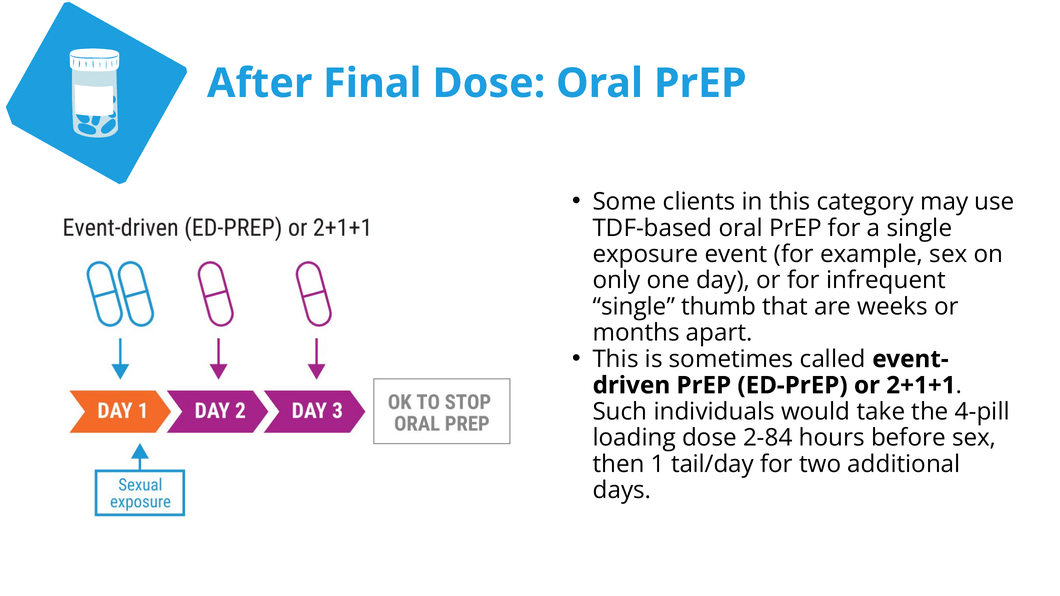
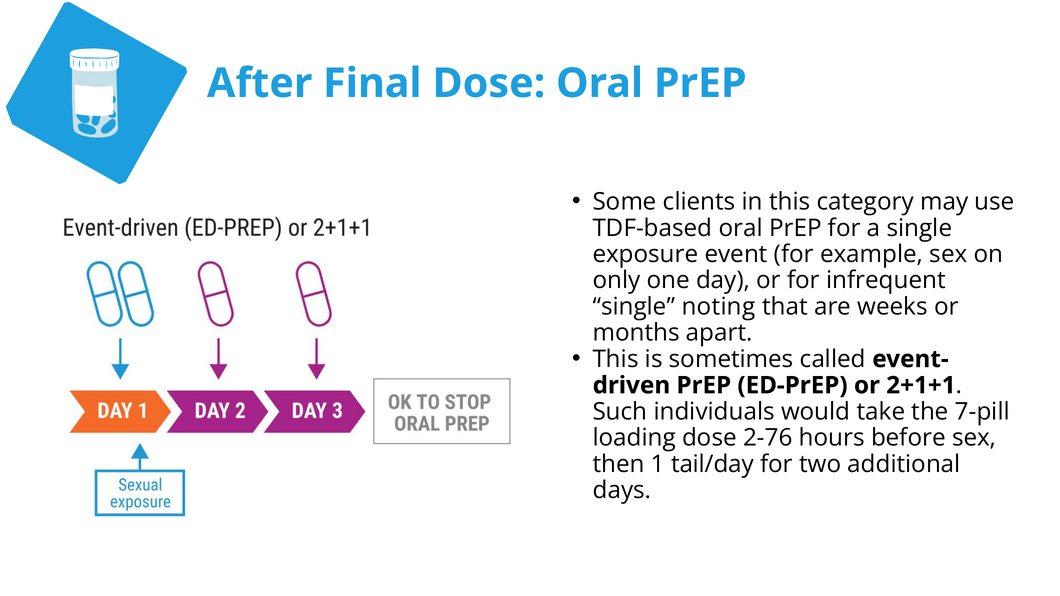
thumb: thumb -> noting
4-pill: 4-pill -> 7-pill
2-84: 2-84 -> 2-76
